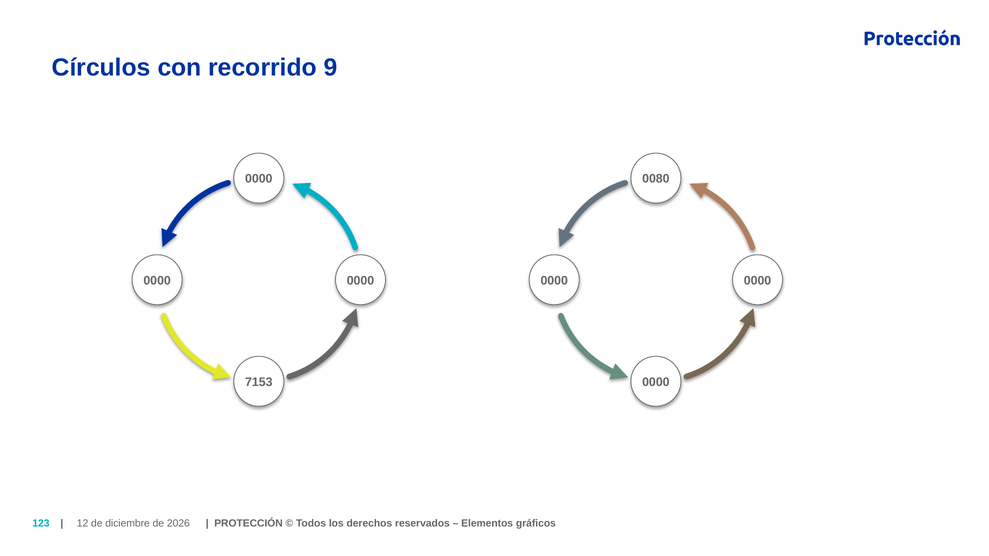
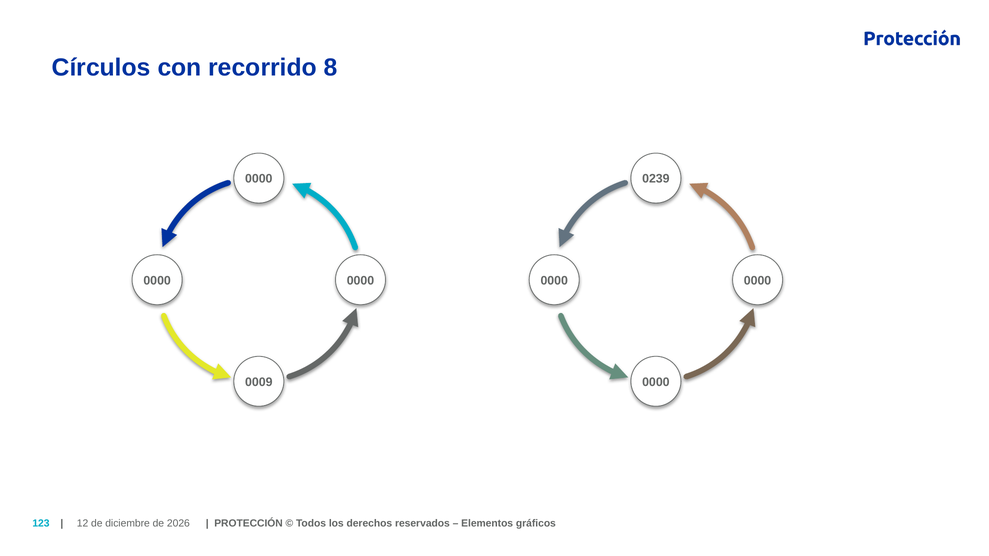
9: 9 -> 8
0080: 0080 -> 0239
7153: 7153 -> 0009
